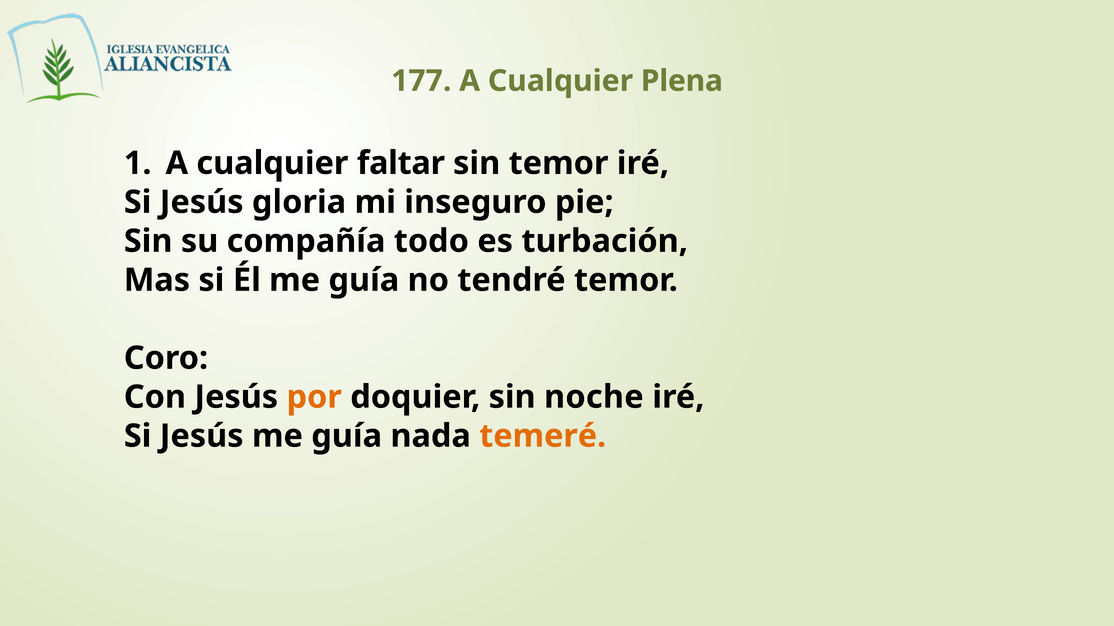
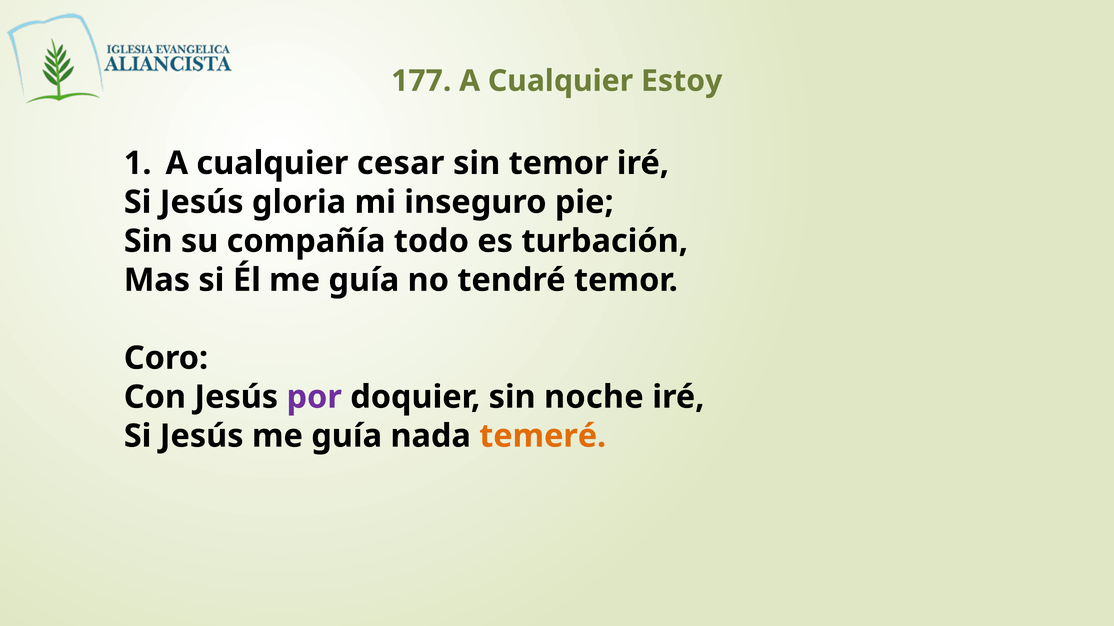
Plena: Plena -> Estoy
faltar: faltar -> cesar
por colour: orange -> purple
